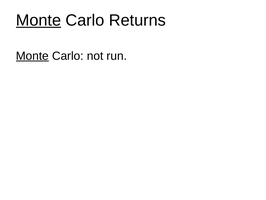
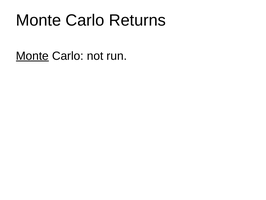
Monte at (38, 20) underline: present -> none
